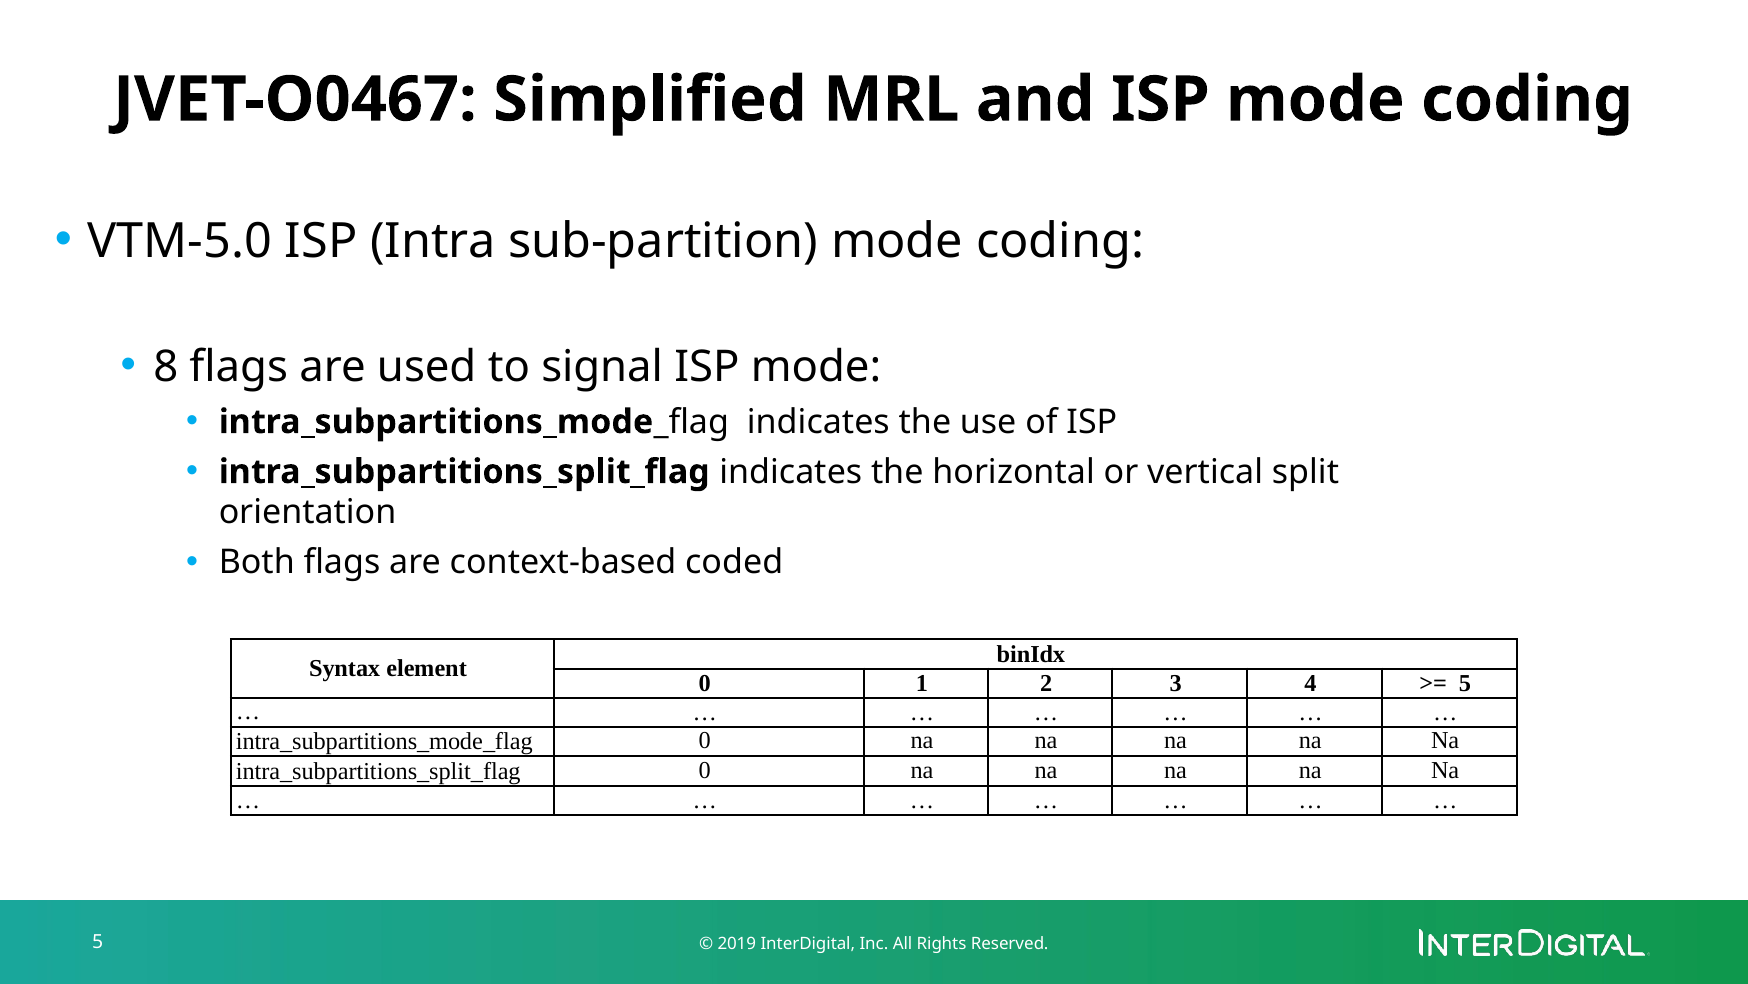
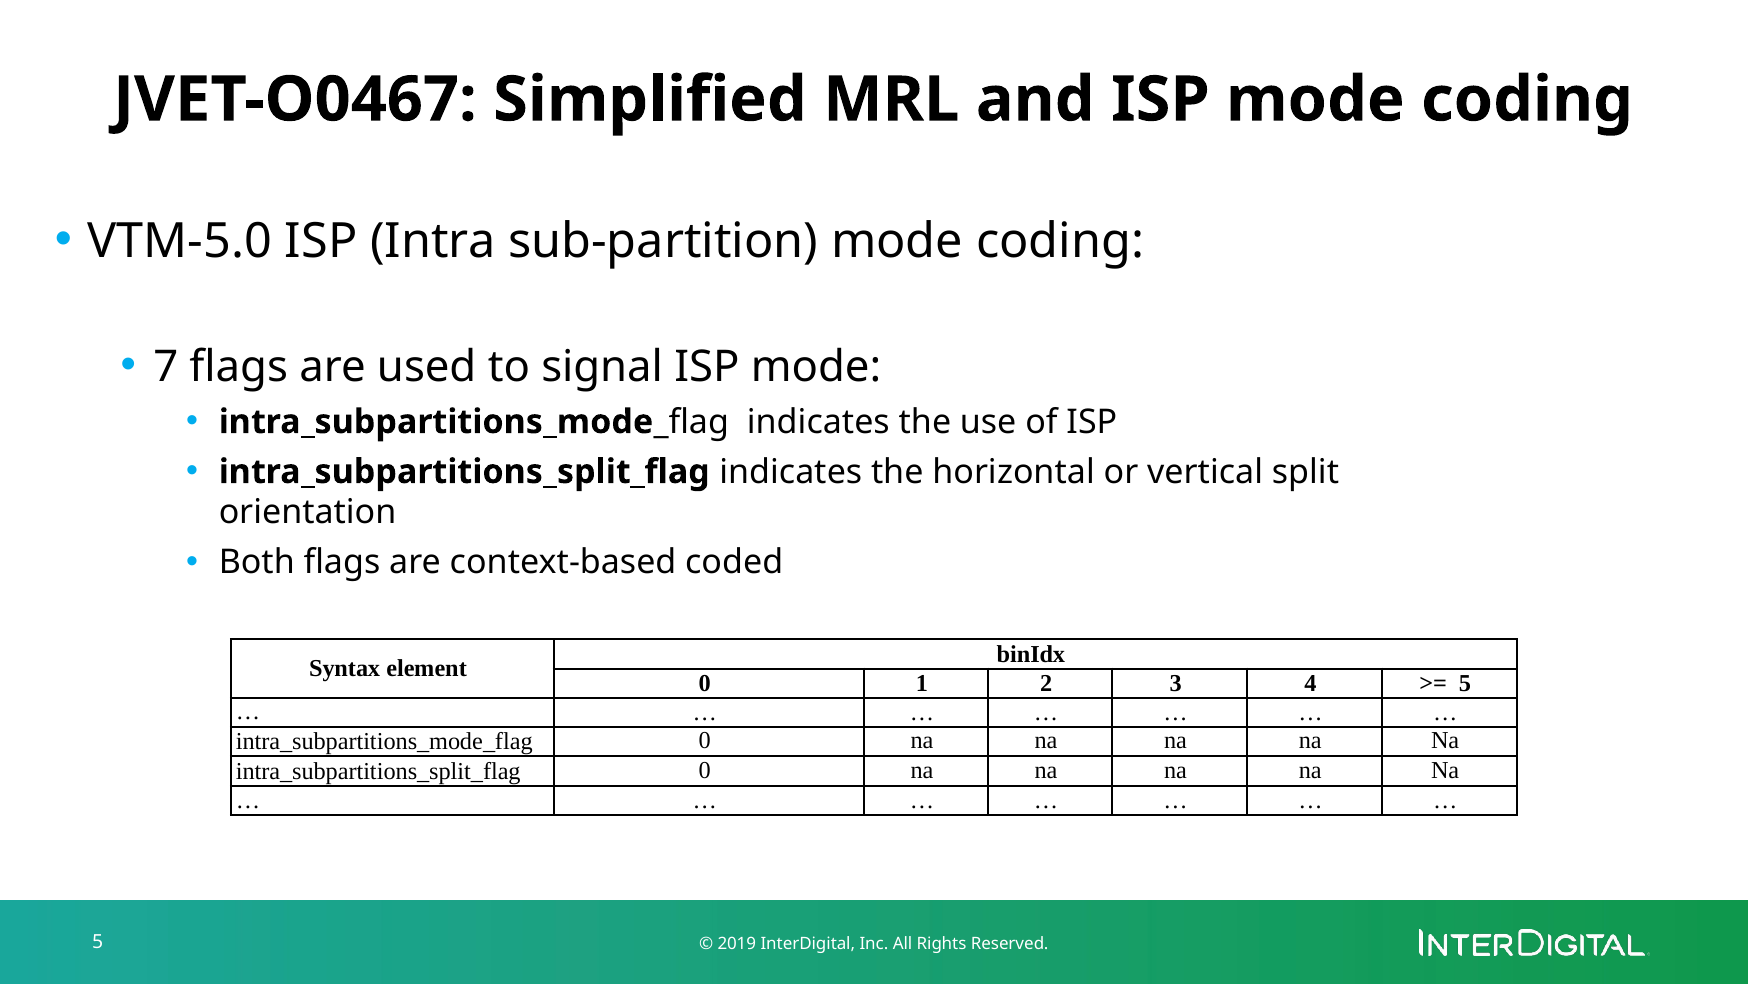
8: 8 -> 7
